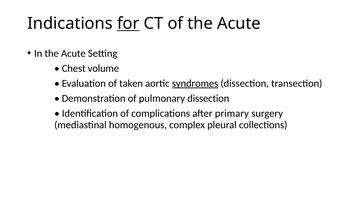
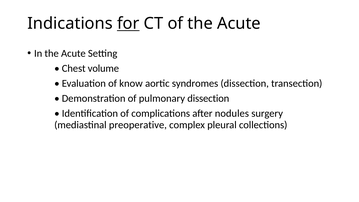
taken: taken -> know
syndromes underline: present -> none
primary: primary -> nodules
homogenous: homogenous -> preoperative
